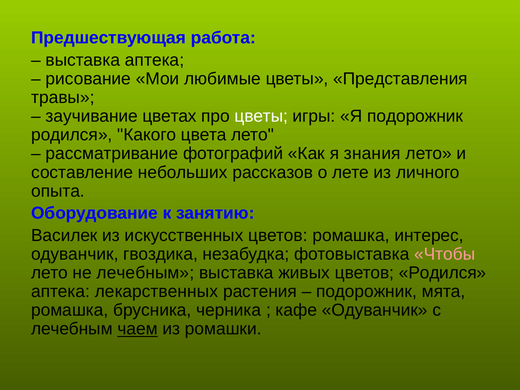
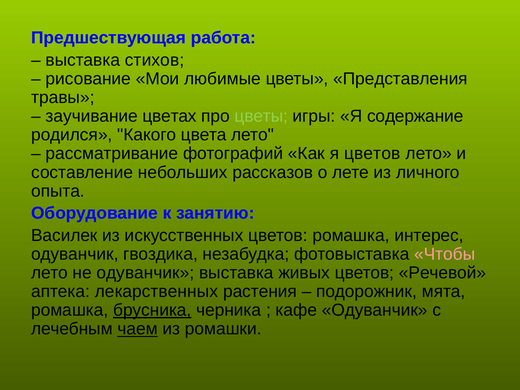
выставка аптека: аптека -> стихов
цветы at (261, 116) colour: white -> light green
Я подорожник: подорожник -> содержание
я знания: знания -> цветов
не лечебным: лечебным -> одуванчик
цветов Родился: Родился -> Речевой
брусника underline: none -> present
